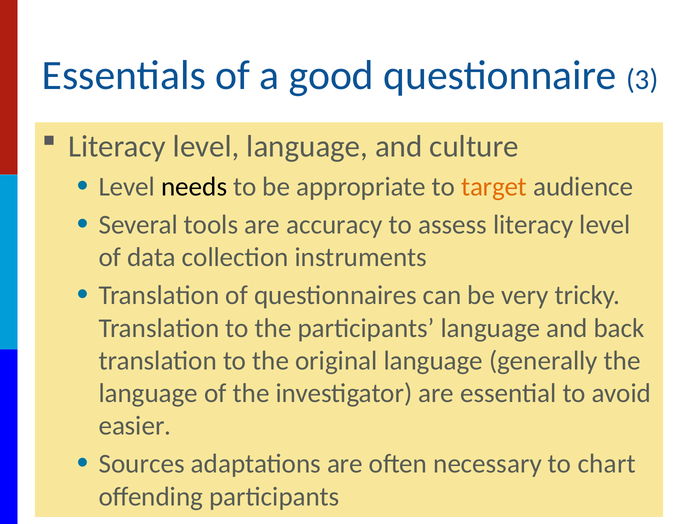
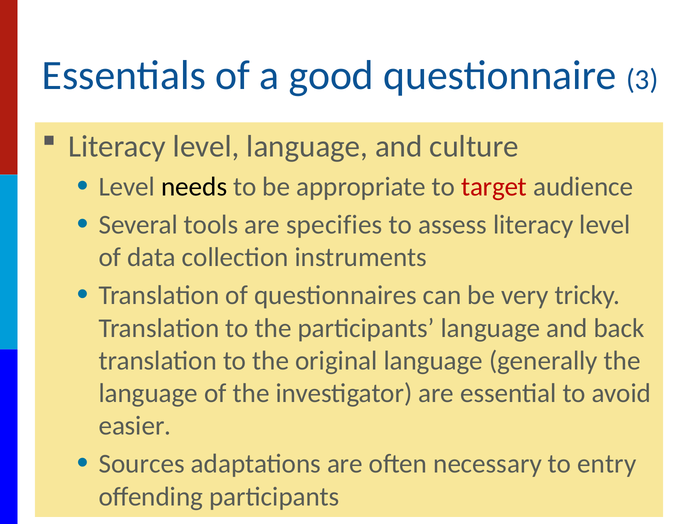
target colour: orange -> red
accuracy: accuracy -> specifies
chart: chart -> entry
